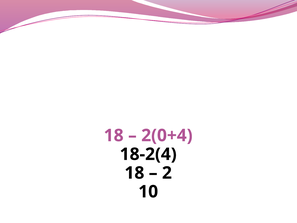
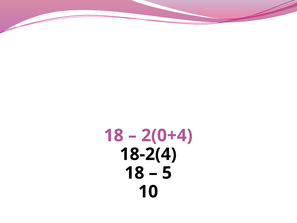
2: 2 -> 5
